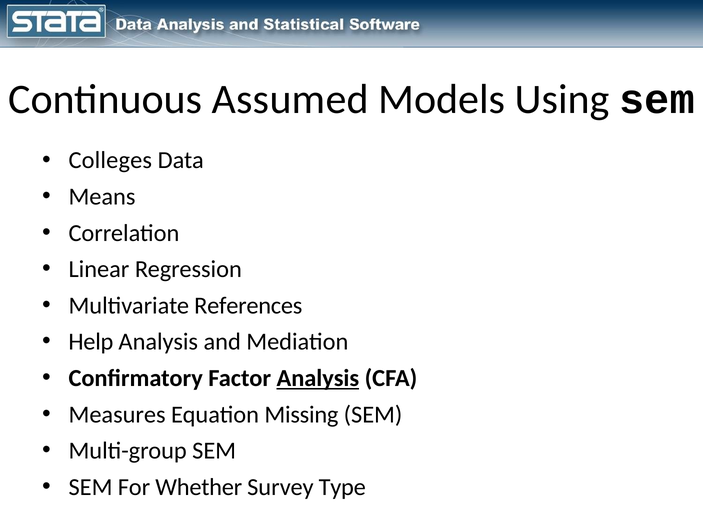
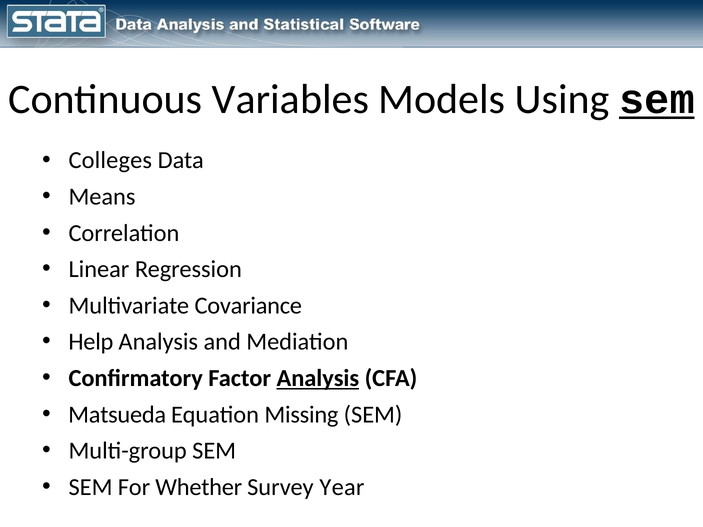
Assumed: Assumed -> Variables
sem at (657, 100) underline: none -> present
References: References -> Covariance
Measures: Measures -> Matsueda
Type: Type -> Year
